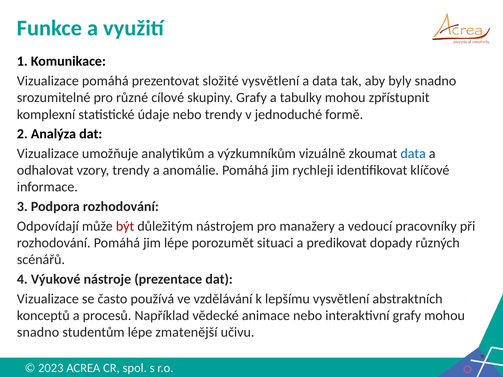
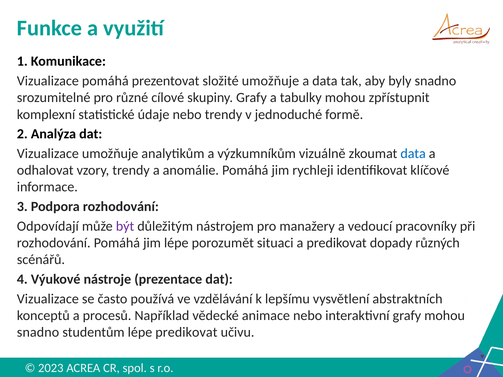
složité vysvětlení: vysvětlení -> umožňuje
být colour: red -> purple
lépe zmatenější: zmatenější -> predikovat
